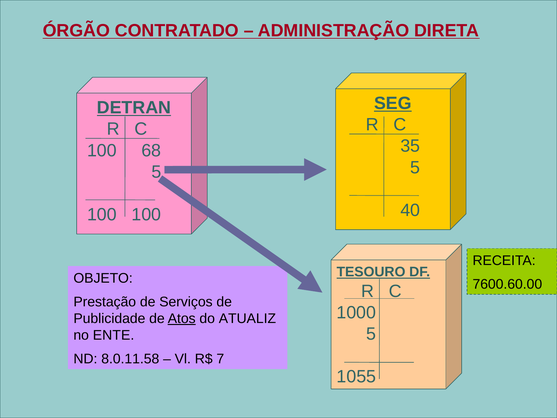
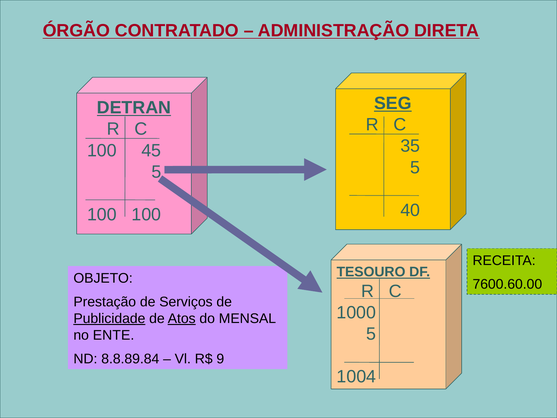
68: 68 -> 45
Publicidade underline: none -> present
ATUALIZ: ATUALIZ -> MENSAL
8.0.11.58: 8.0.11.58 -> 8.8.89.84
7: 7 -> 9
1055: 1055 -> 1004
